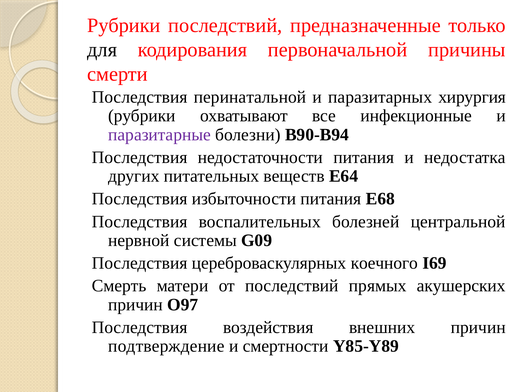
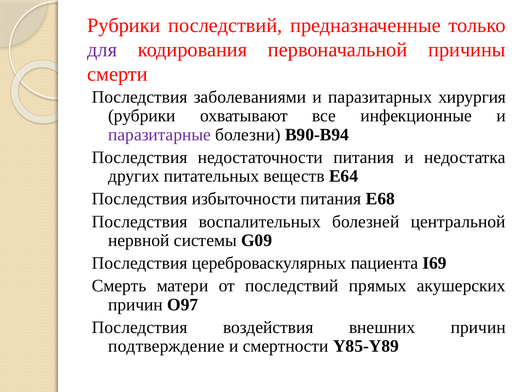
для colour: black -> purple
перинатальной: перинатальной -> заболеваниями
коечного: коечного -> пациента
